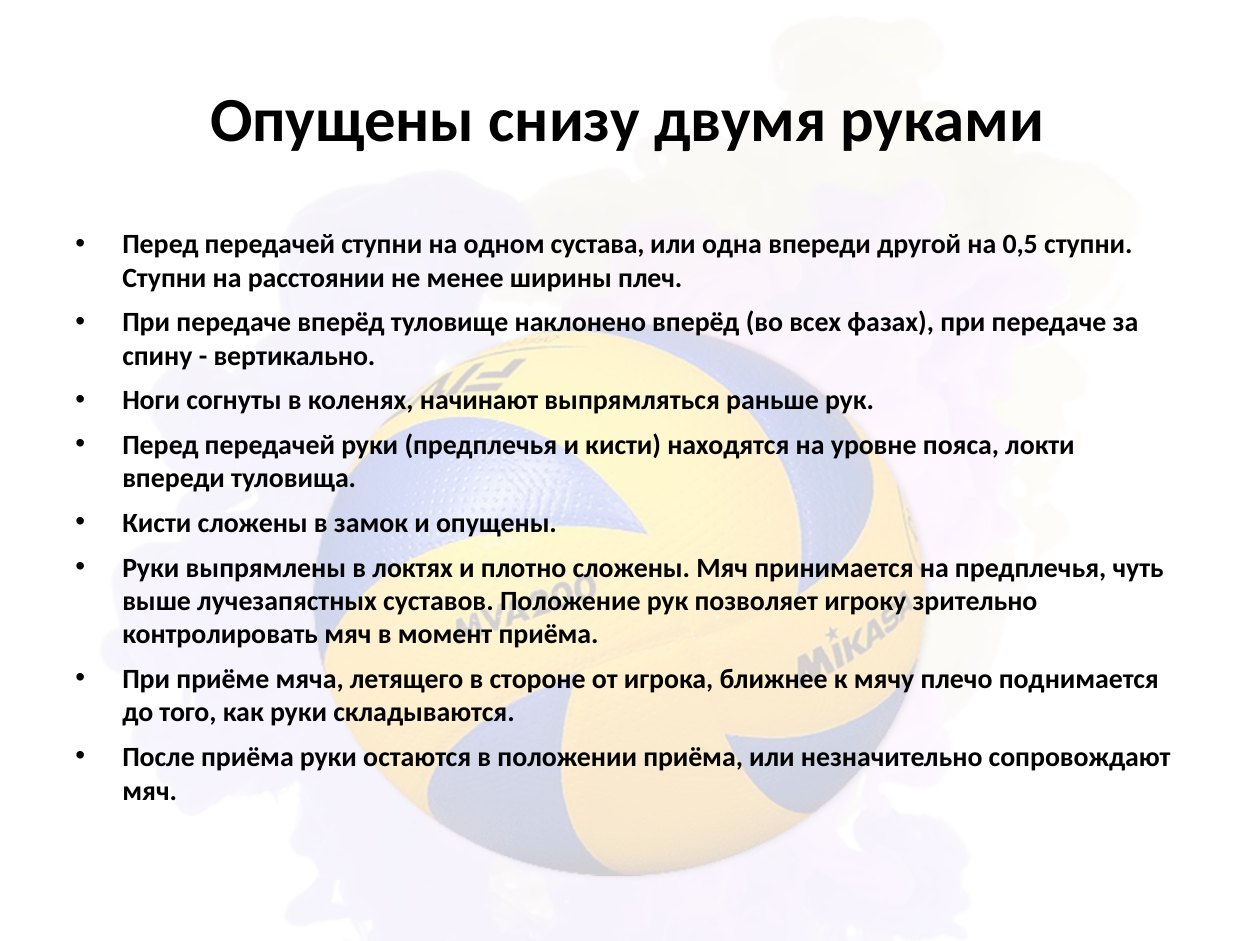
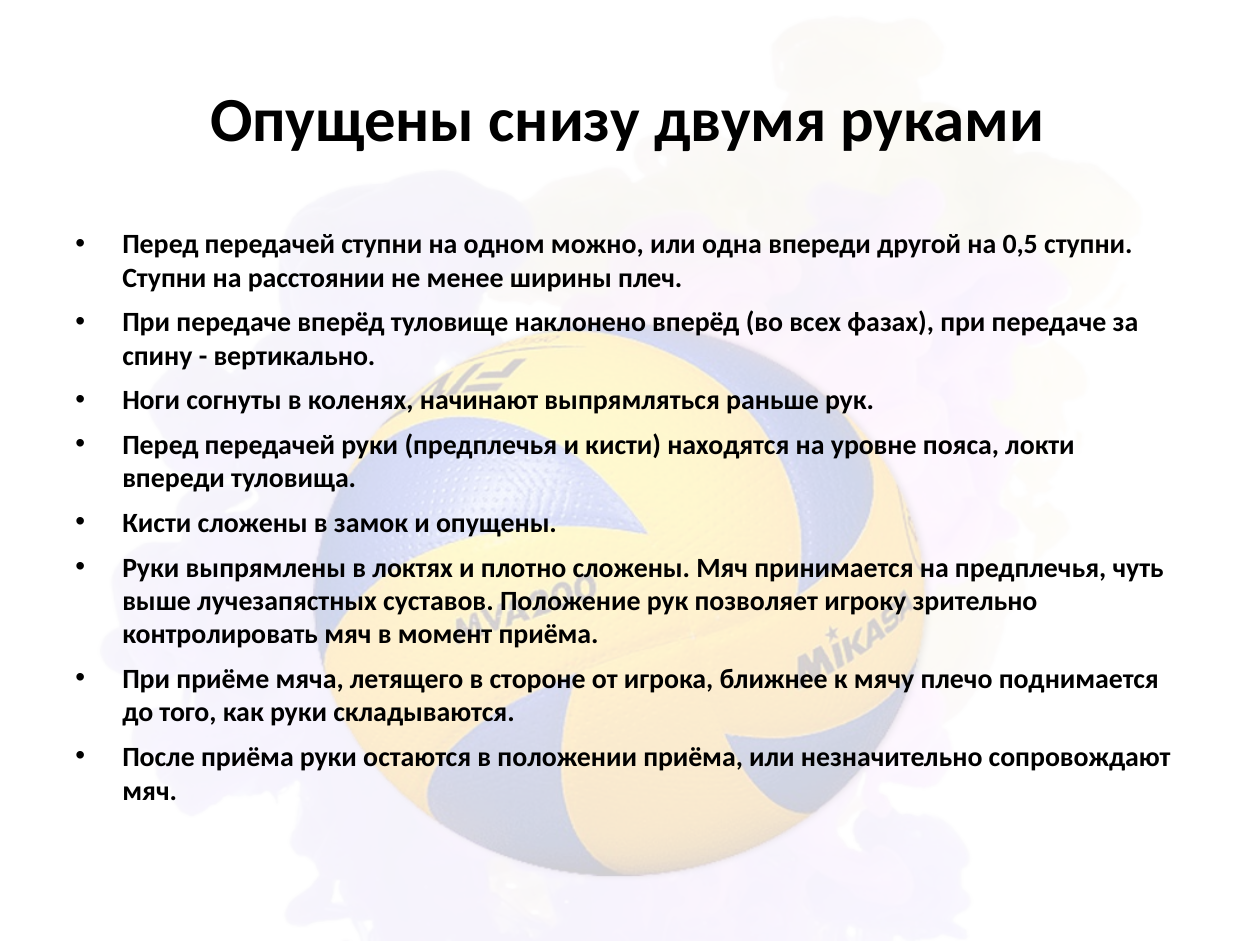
сустава: сустава -> можно
